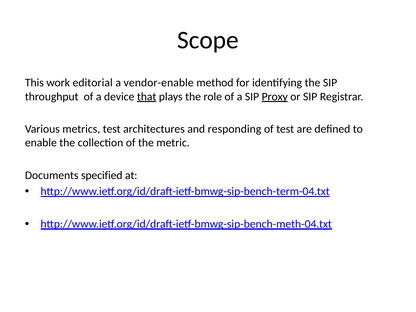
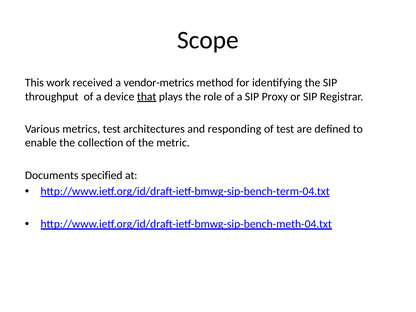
editorial: editorial -> received
vendor-enable: vendor-enable -> vendor-metrics
Proxy underline: present -> none
